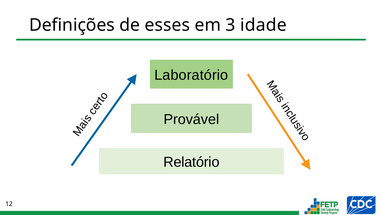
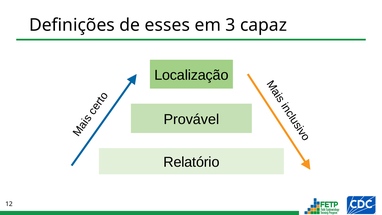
idade: idade -> capaz
Laboratório: Laboratório -> Localização
